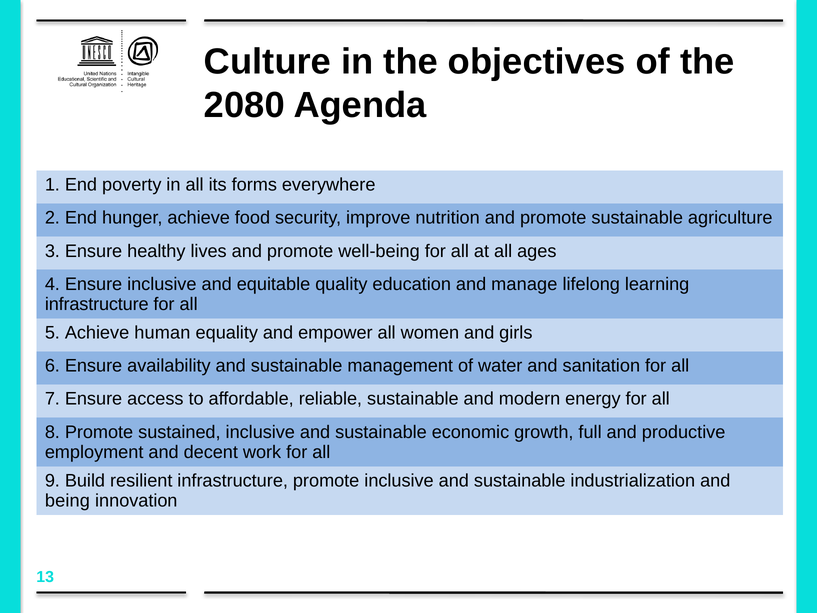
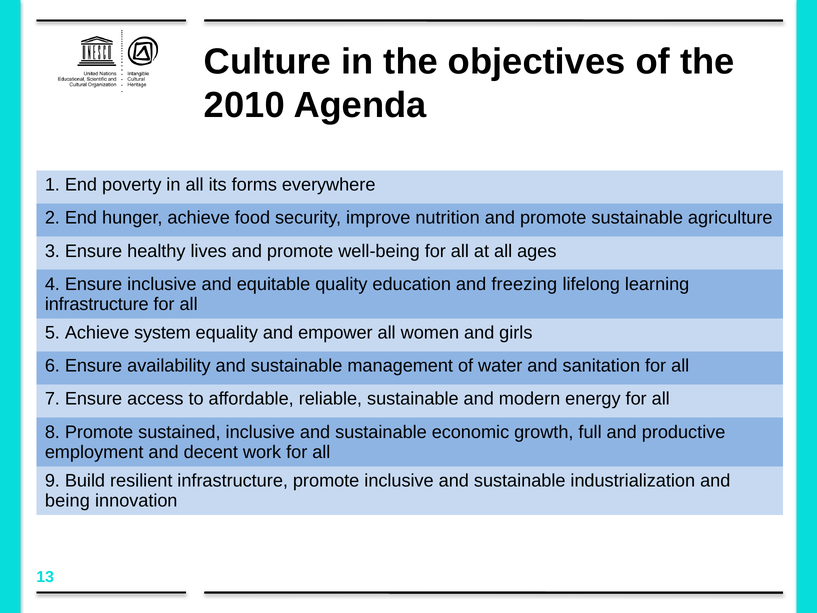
2080: 2080 -> 2010
manage: manage -> freezing
human: human -> system
